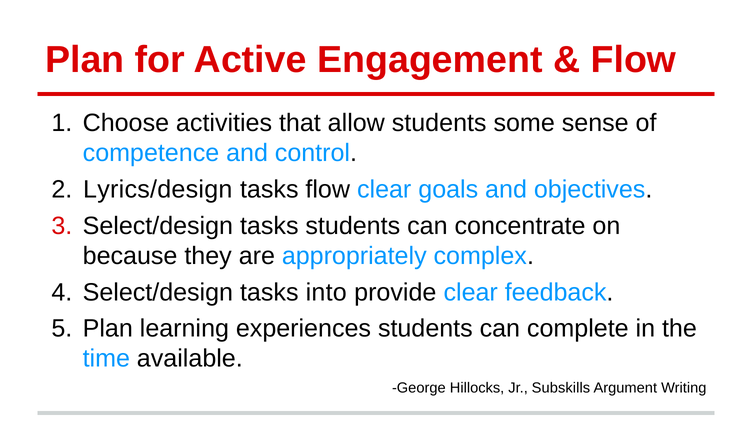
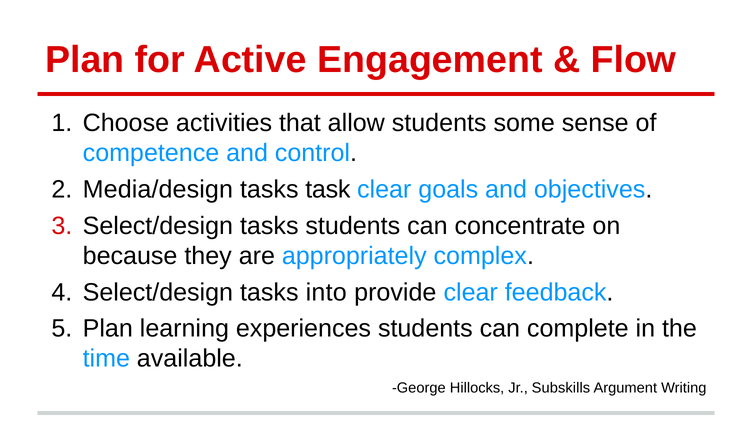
Lyrics/design: Lyrics/design -> Media/design
tasks flow: flow -> task
